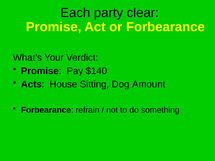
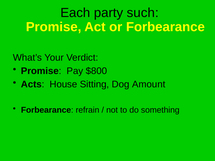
clear: clear -> such
$140: $140 -> $800
